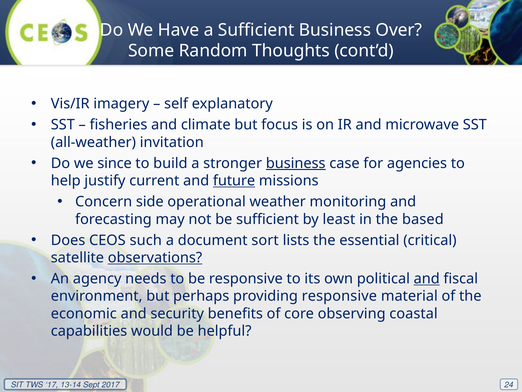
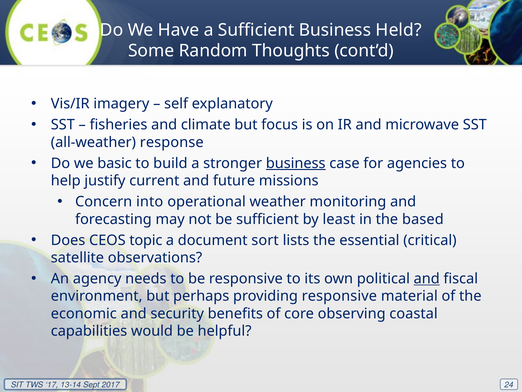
Over: Over -> Held
invitation: invitation -> response
since: since -> basic
future underline: present -> none
side: side -> into
such: such -> topic
observations underline: present -> none
